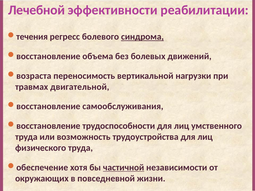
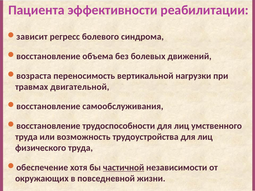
Лечебной: Лечебной -> Пациента
течения: течения -> зависит
синдрома underline: present -> none
